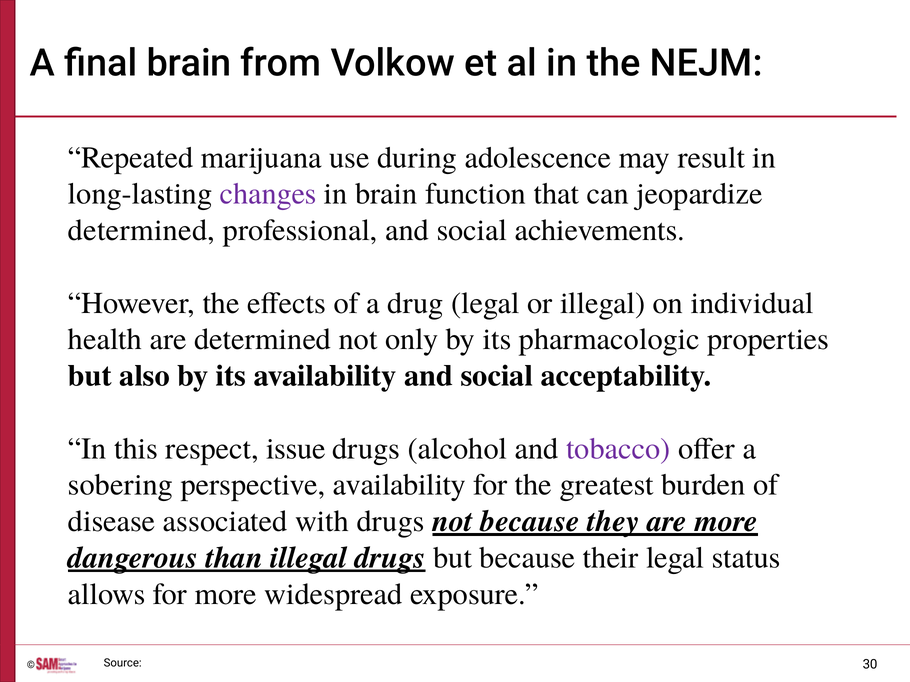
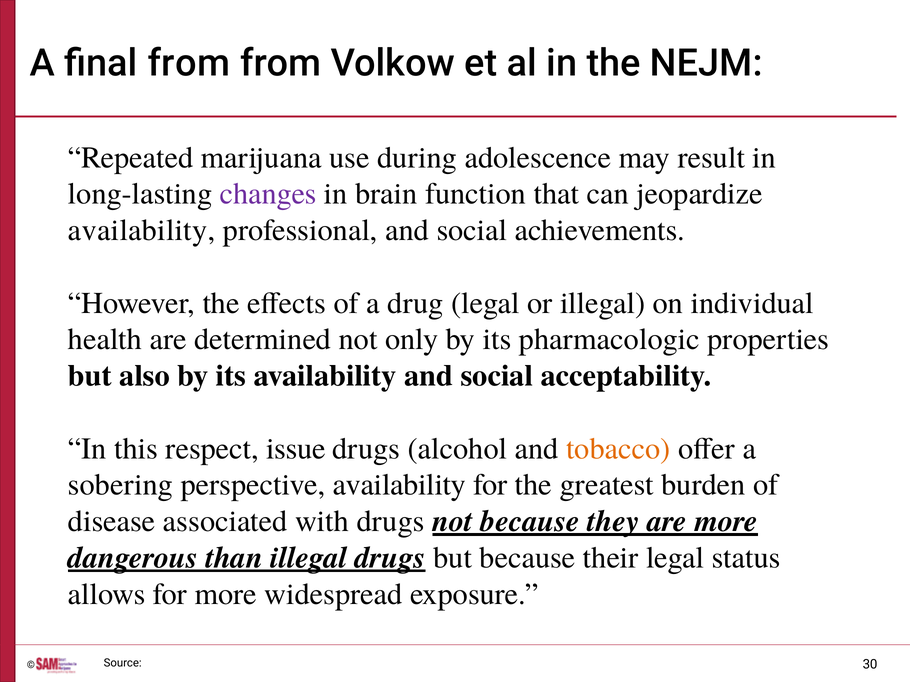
final brain: brain -> from
determined at (142, 230): determined -> availability
tobacco colour: purple -> orange
